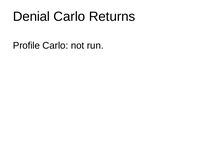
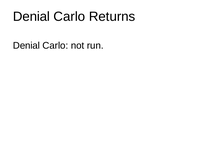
Profile at (26, 46): Profile -> Denial
